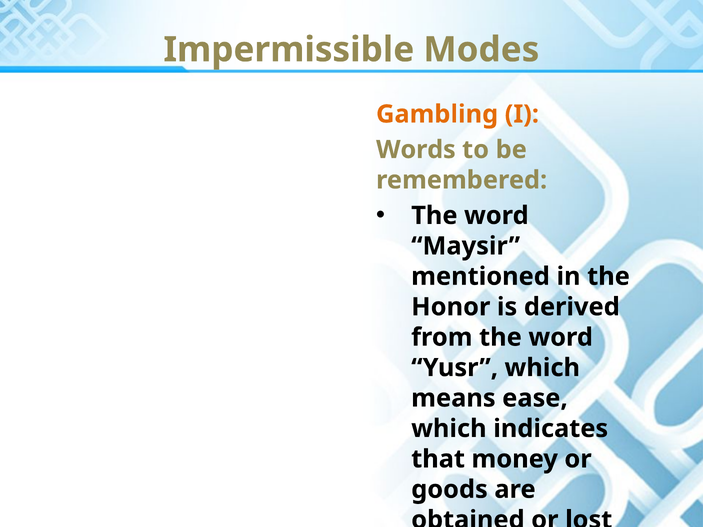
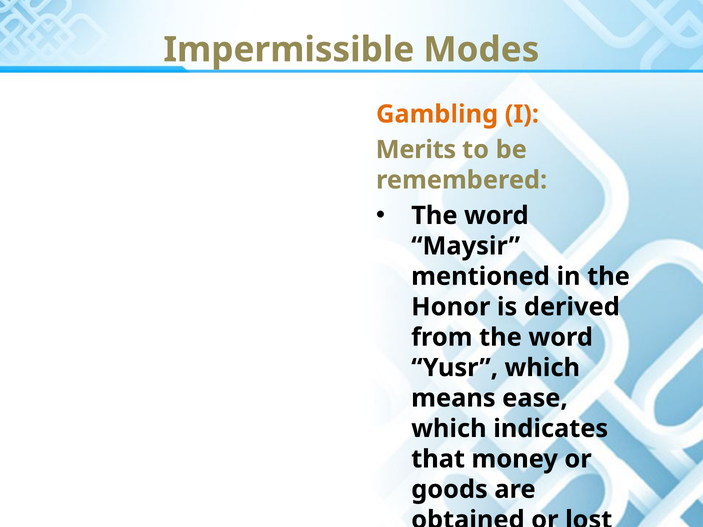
Words: Words -> Merits
